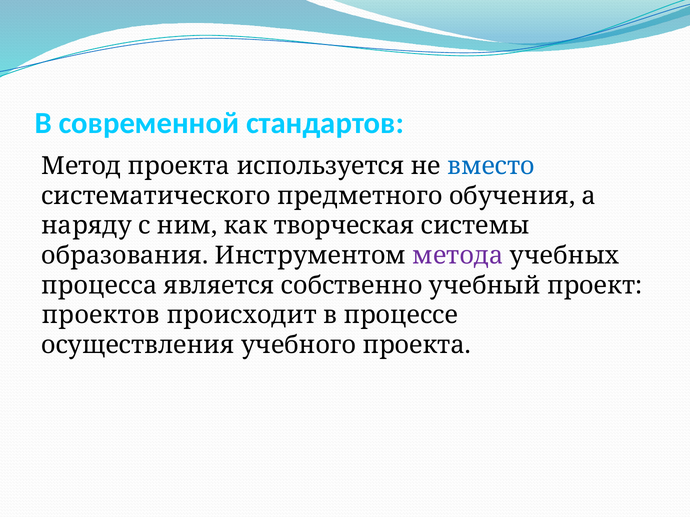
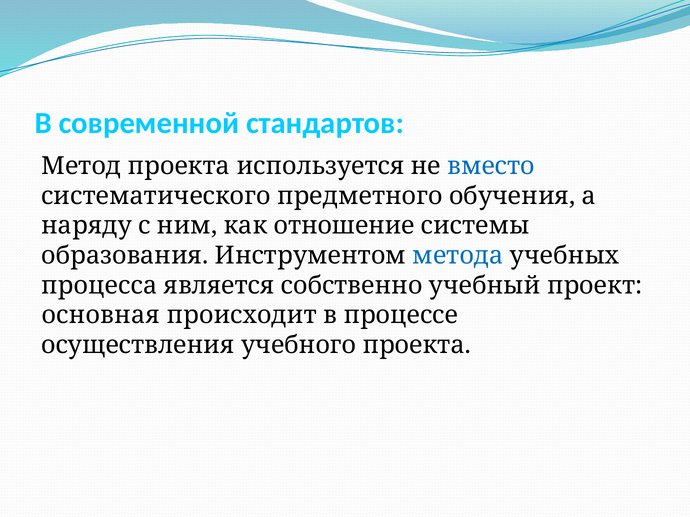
творческая: творческая -> отношение
метода colour: purple -> blue
проектов: проектов -> основная
